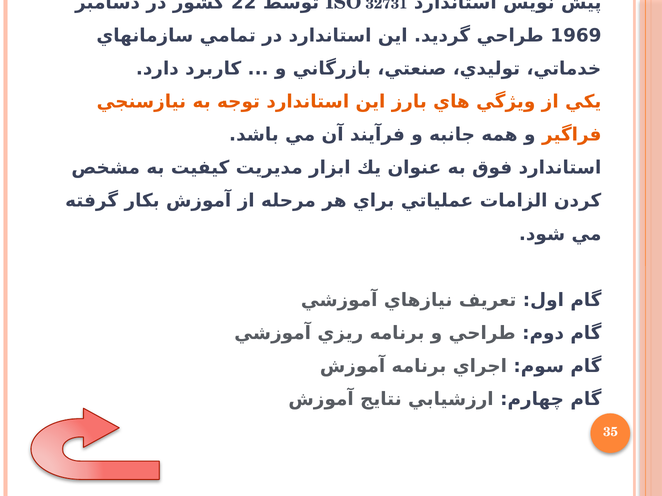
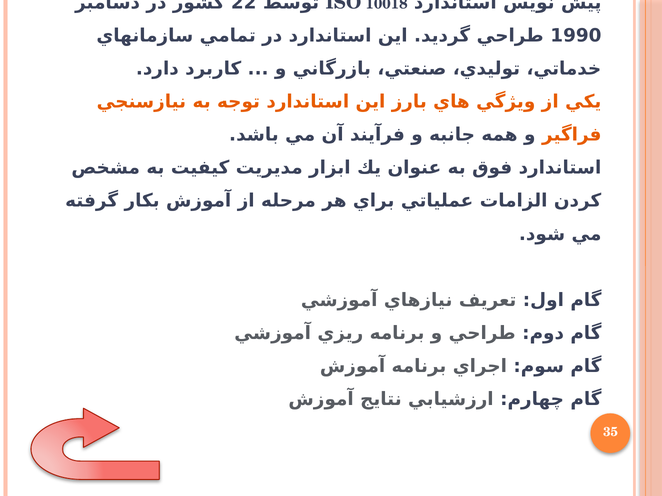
32731: 32731 -> 10018
1969: 1969 -> 1990
